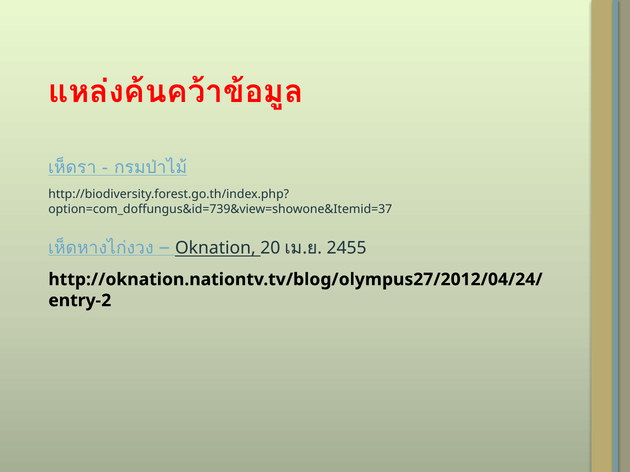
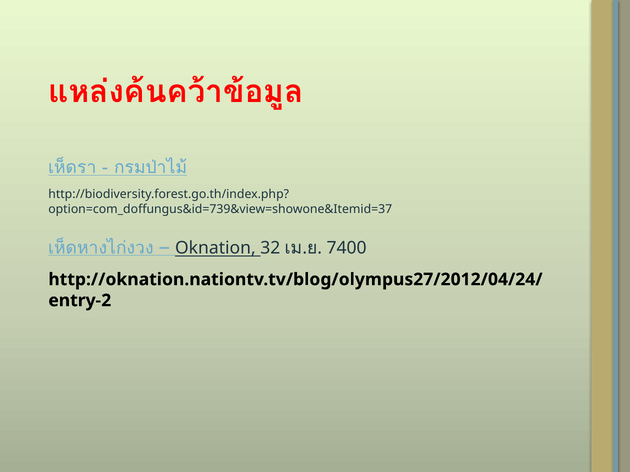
20: 20 -> 32
2455: 2455 -> 7400
